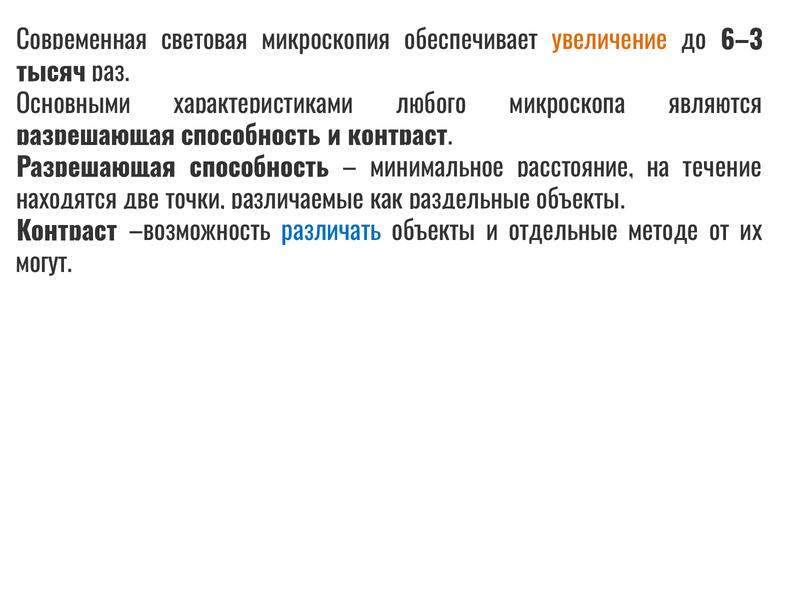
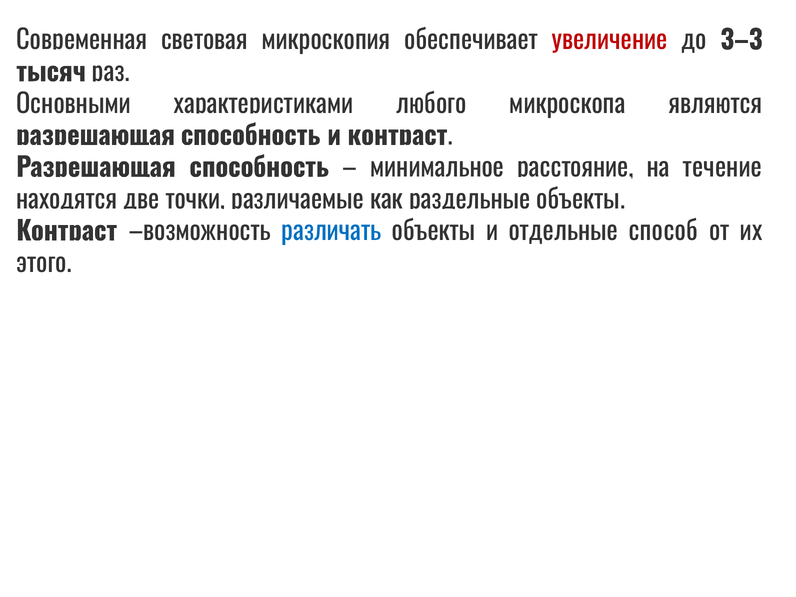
увеличение colour: orange -> red
6–3: 6–3 -> 3–3
методе: методе -> способ
могут: могут -> этого
